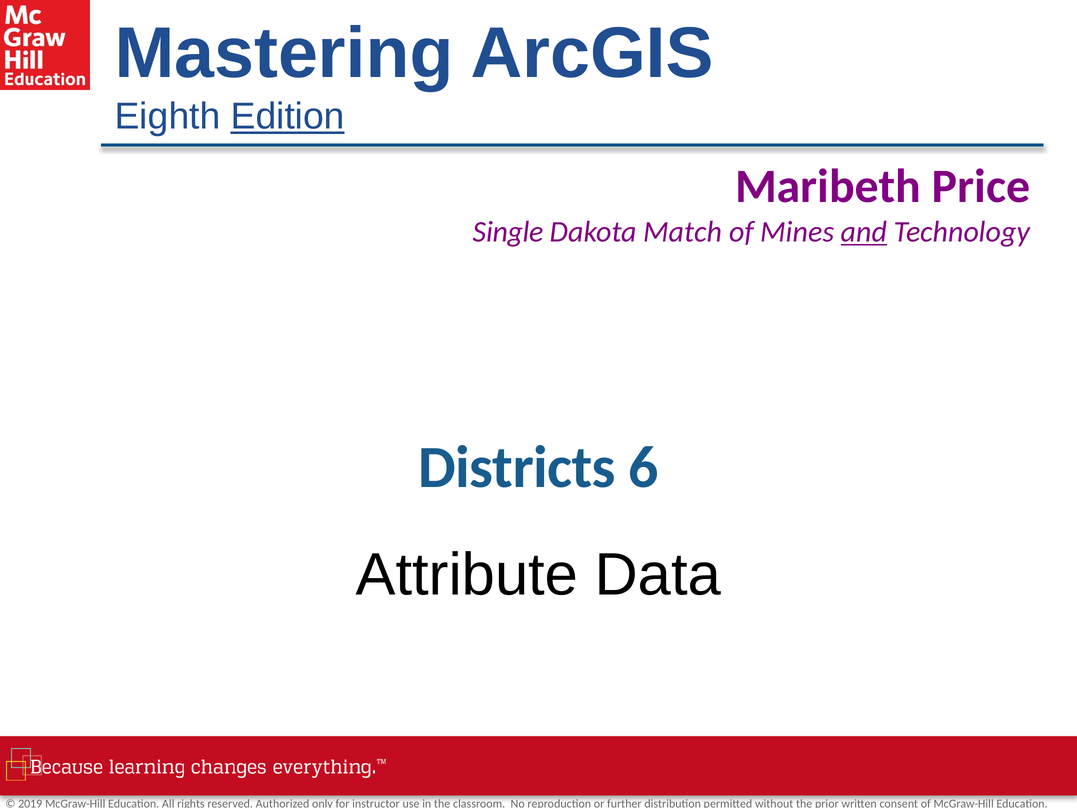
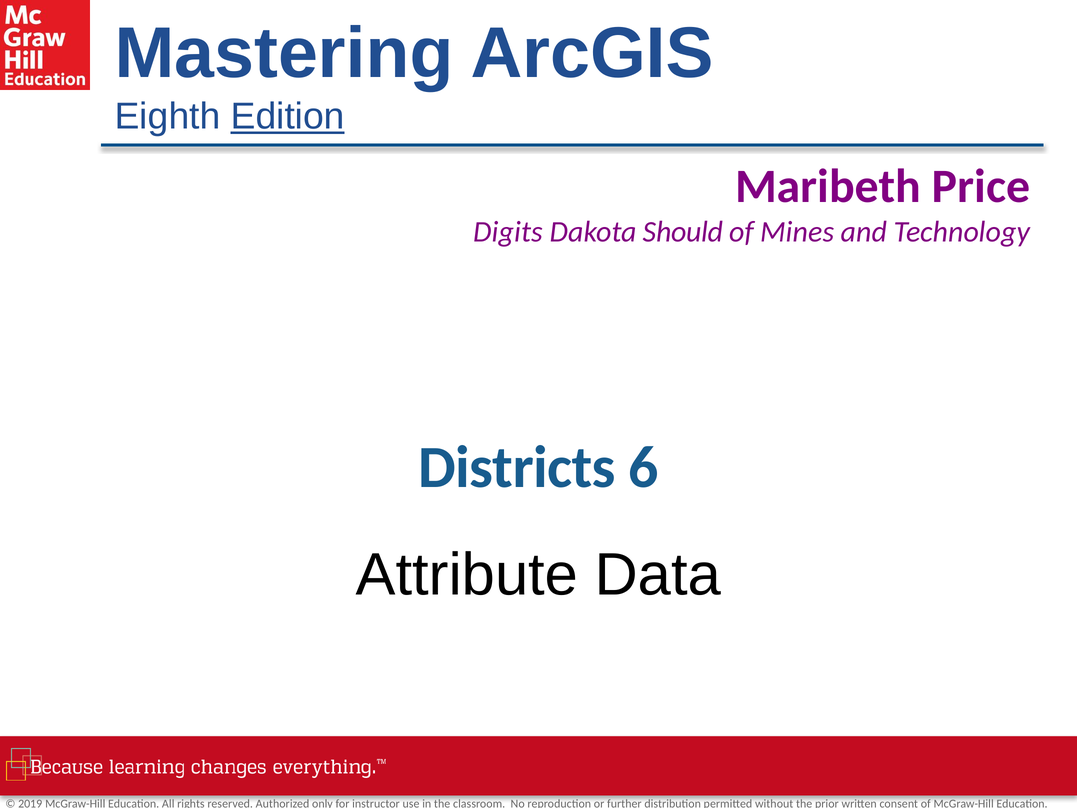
Single: Single -> Digits
Match: Match -> Should
and underline: present -> none
